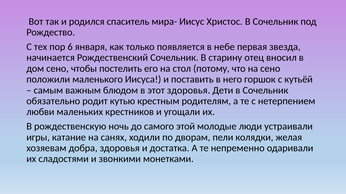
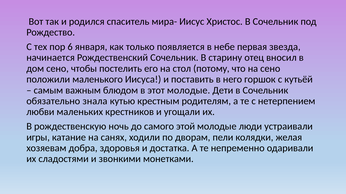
этот здоровья: здоровья -> молодые
родит: родит -> знала
